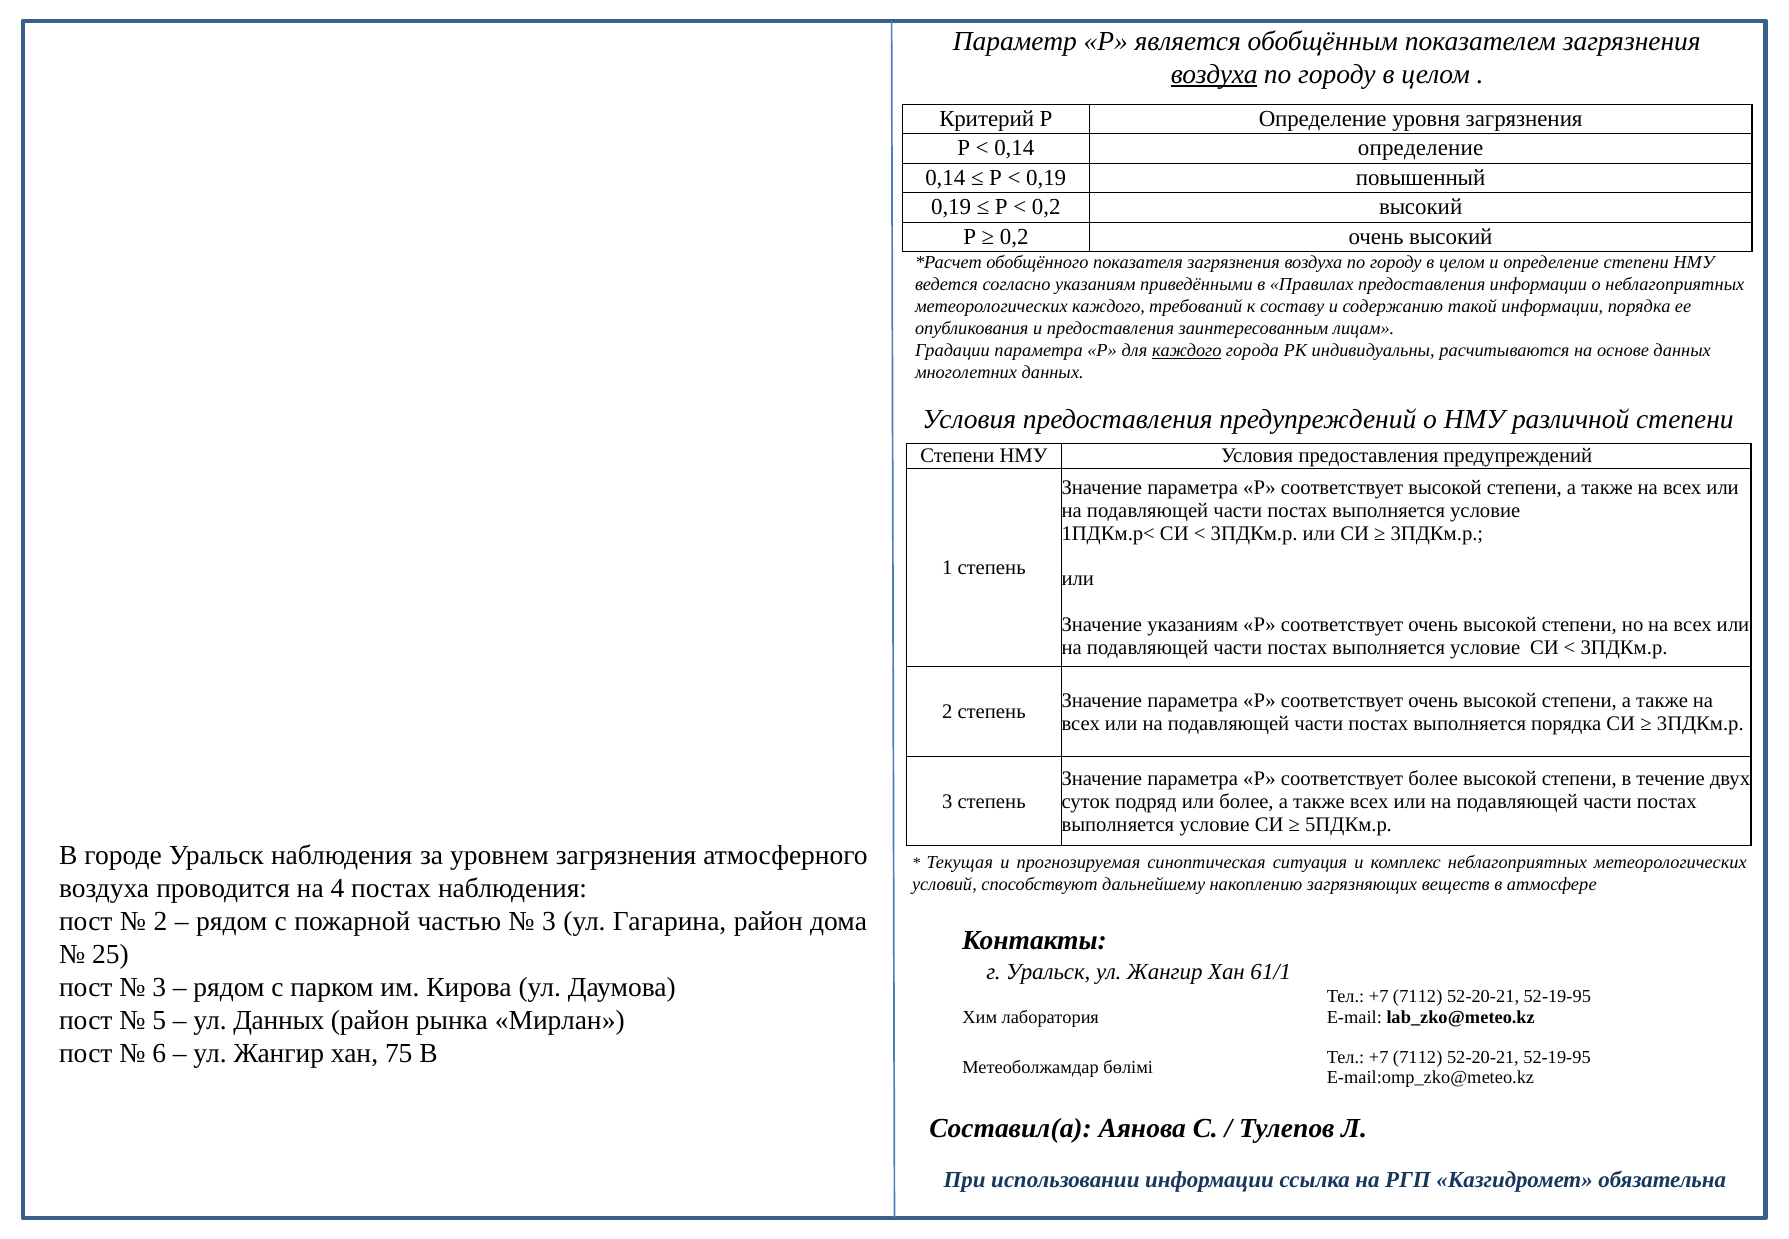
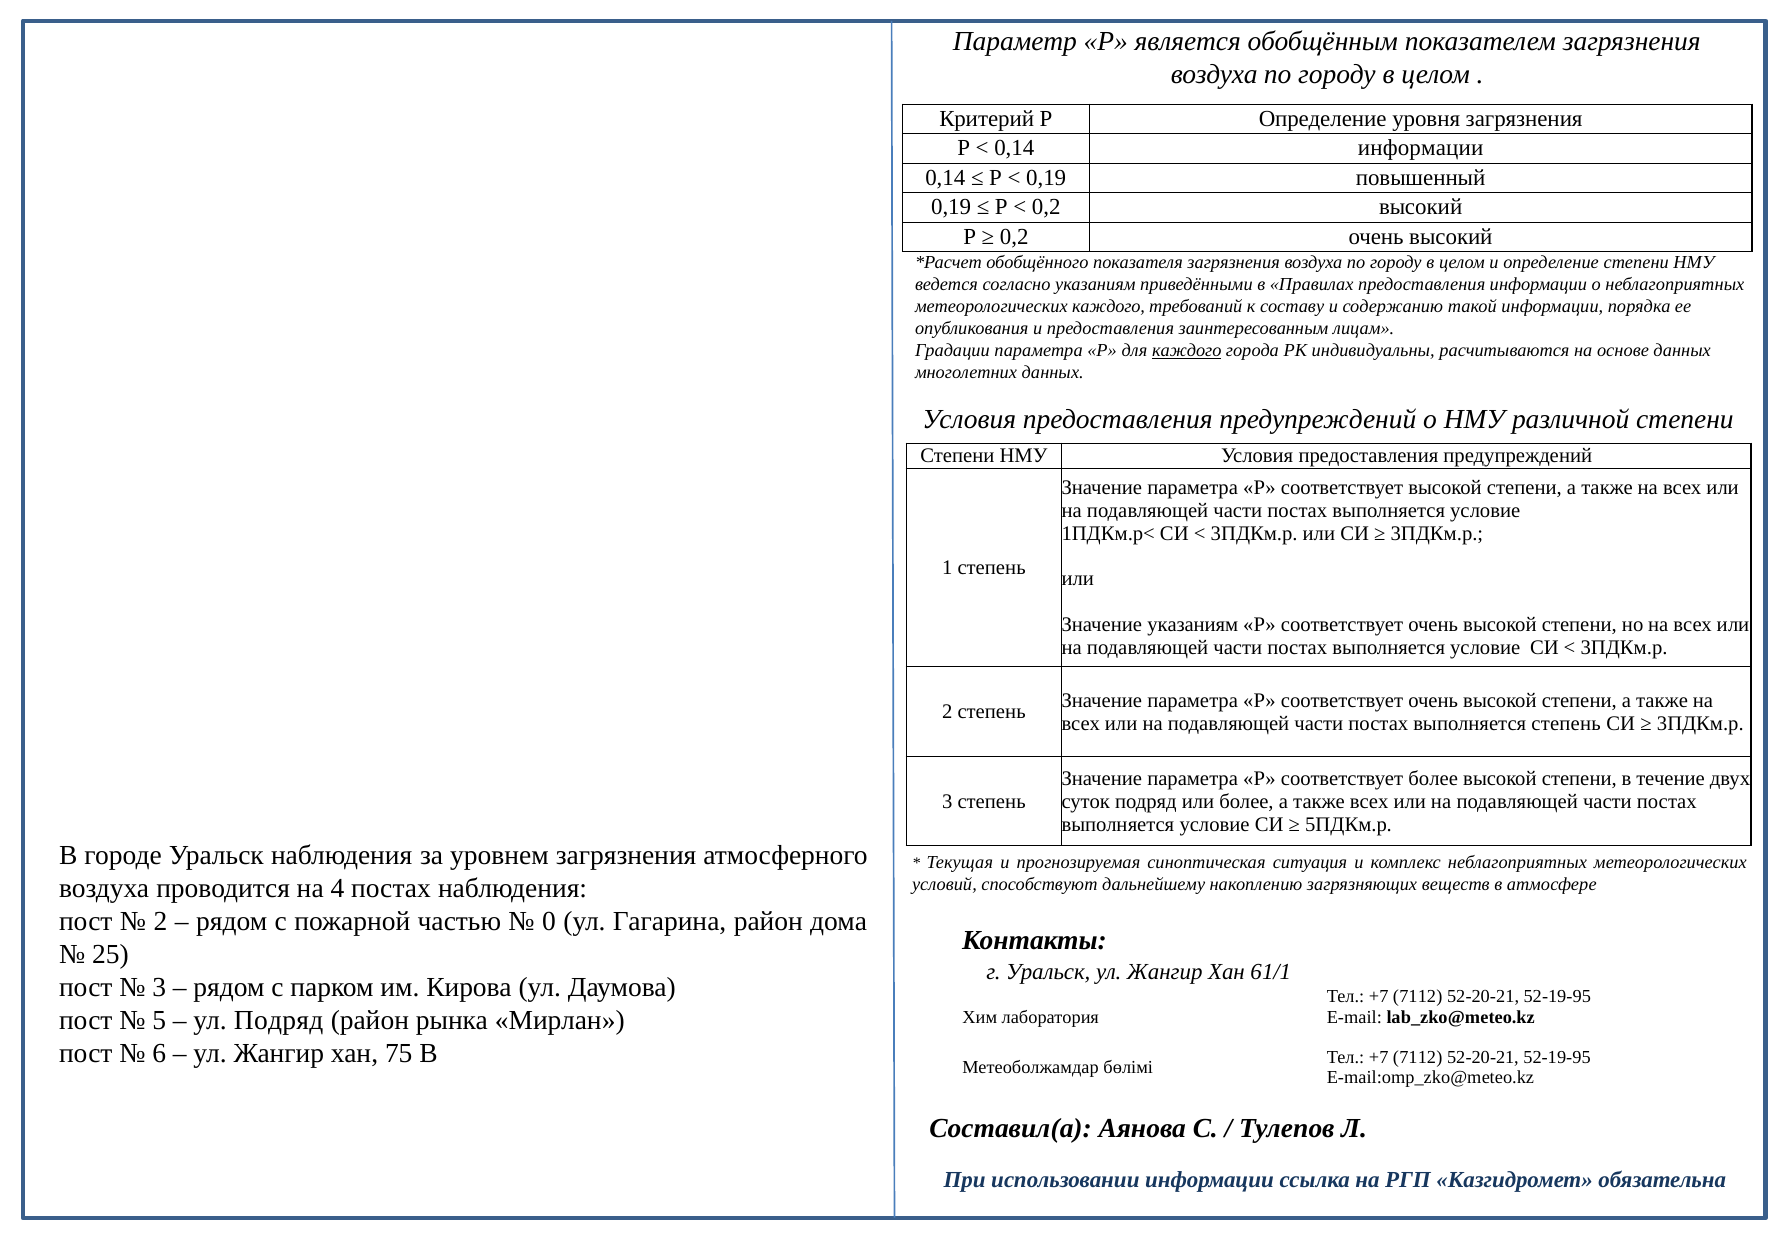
воздуха at (1214, 74) underline: present -> none
0,14 определение: определение -> информации
выполняется порядка: порядка -> степень
3 at (549, 921): 3 -> 0
ул Данных: Данных -> Подряд
